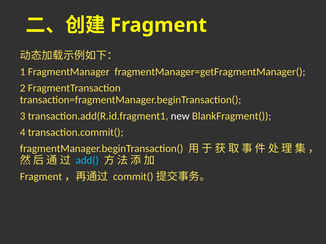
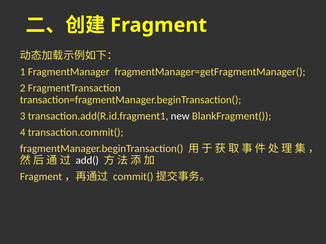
add( colour: light blue -> white
